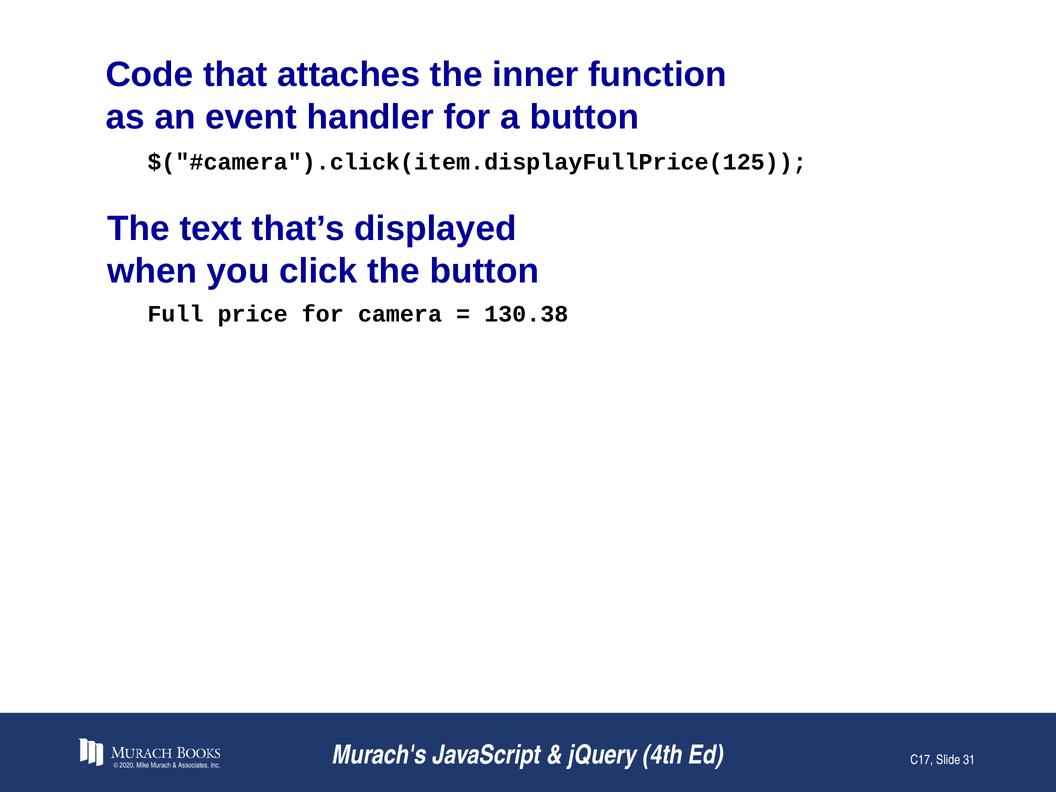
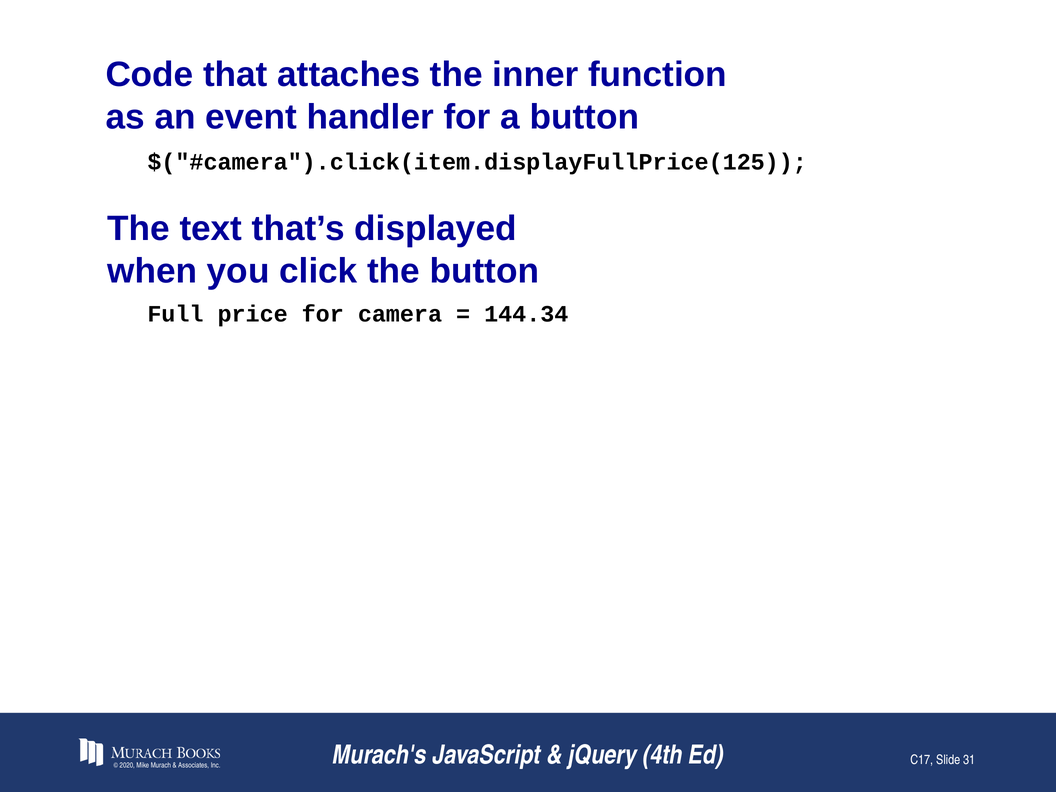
130.38: 130.38 -> 144.34
